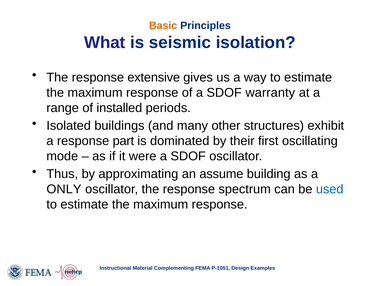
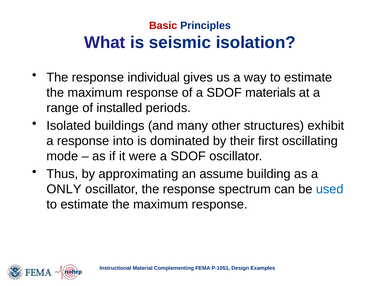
Basic colour: orange -> red
extensive: extensive -> individual
warranty: warranty -> materials
part: part -> into
